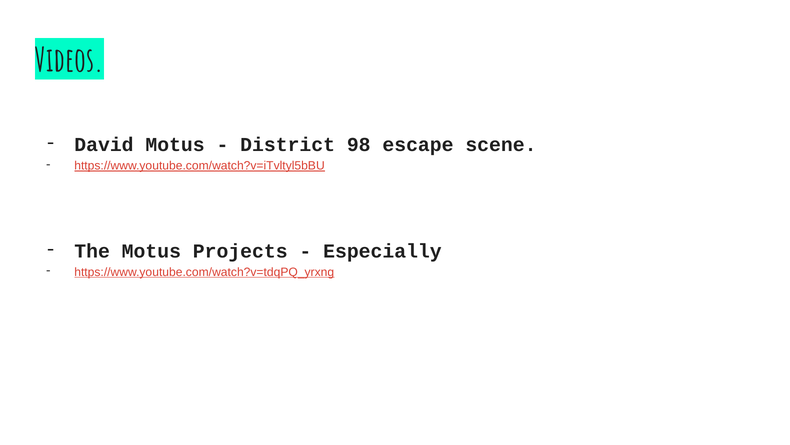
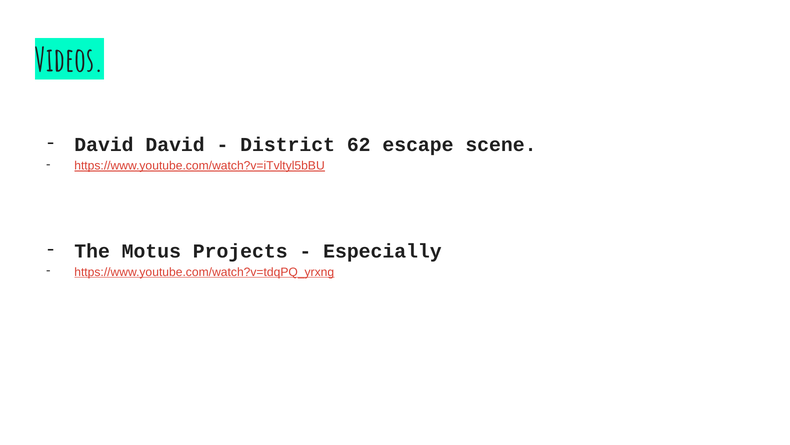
David Motus: Motus -> David
98: 98 -> 62
